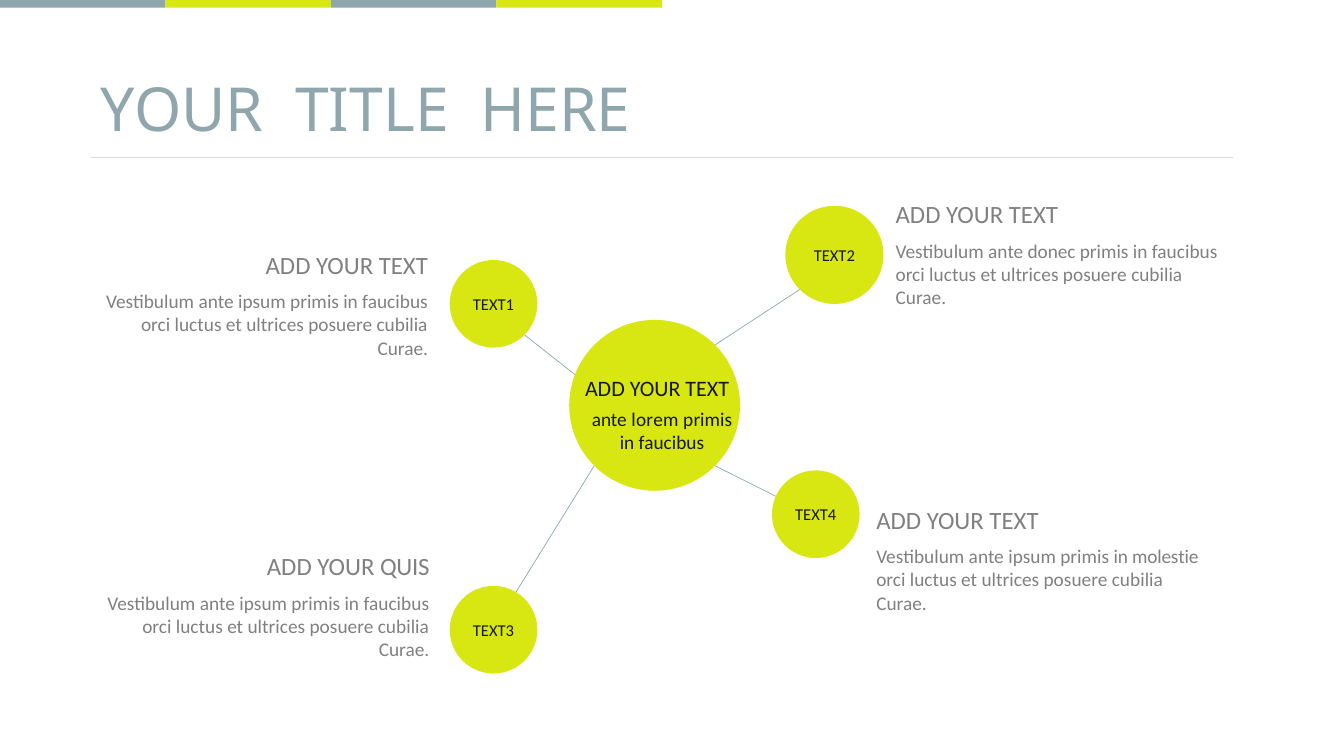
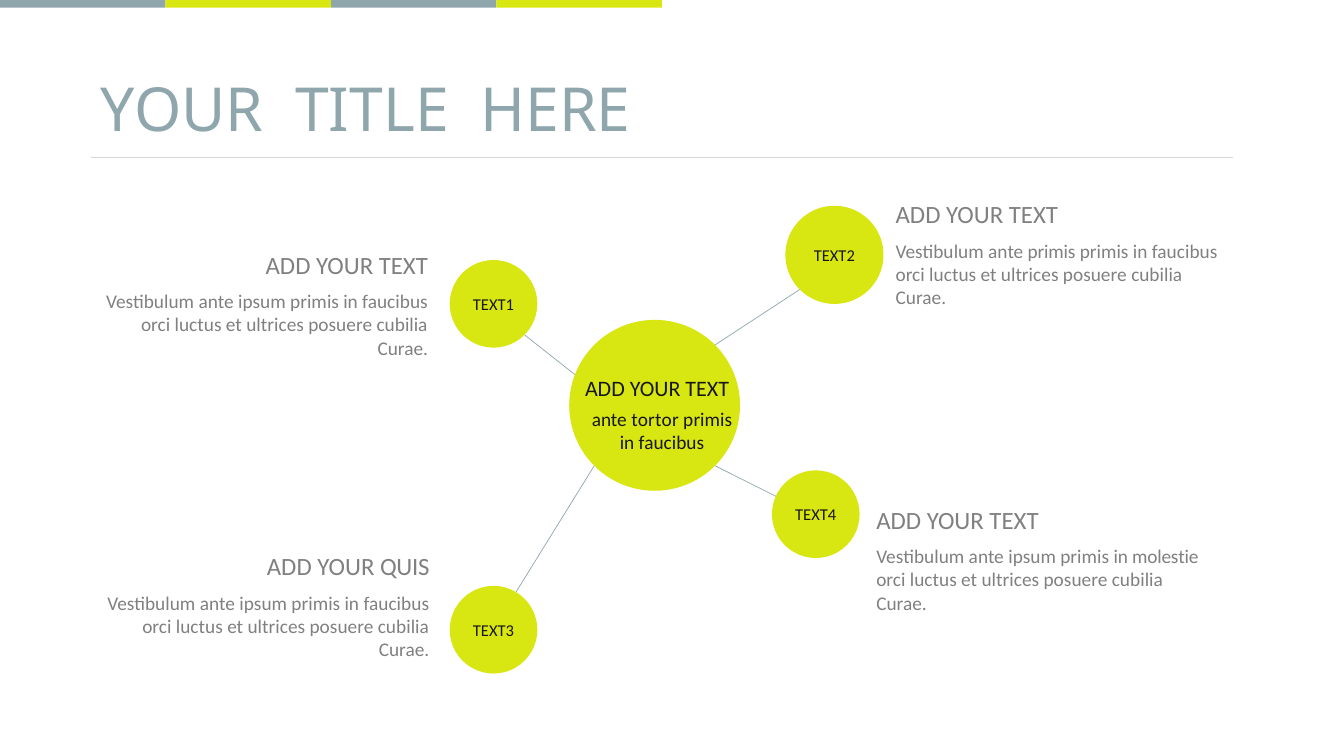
ante donec: donec -> primis
lorem: lorem -> tortor
